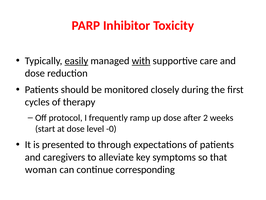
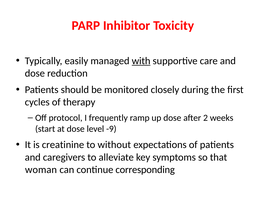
easily underline: present -> none
-0: -0 -> -9
presented: presented -> creatinine
through: through -> without
